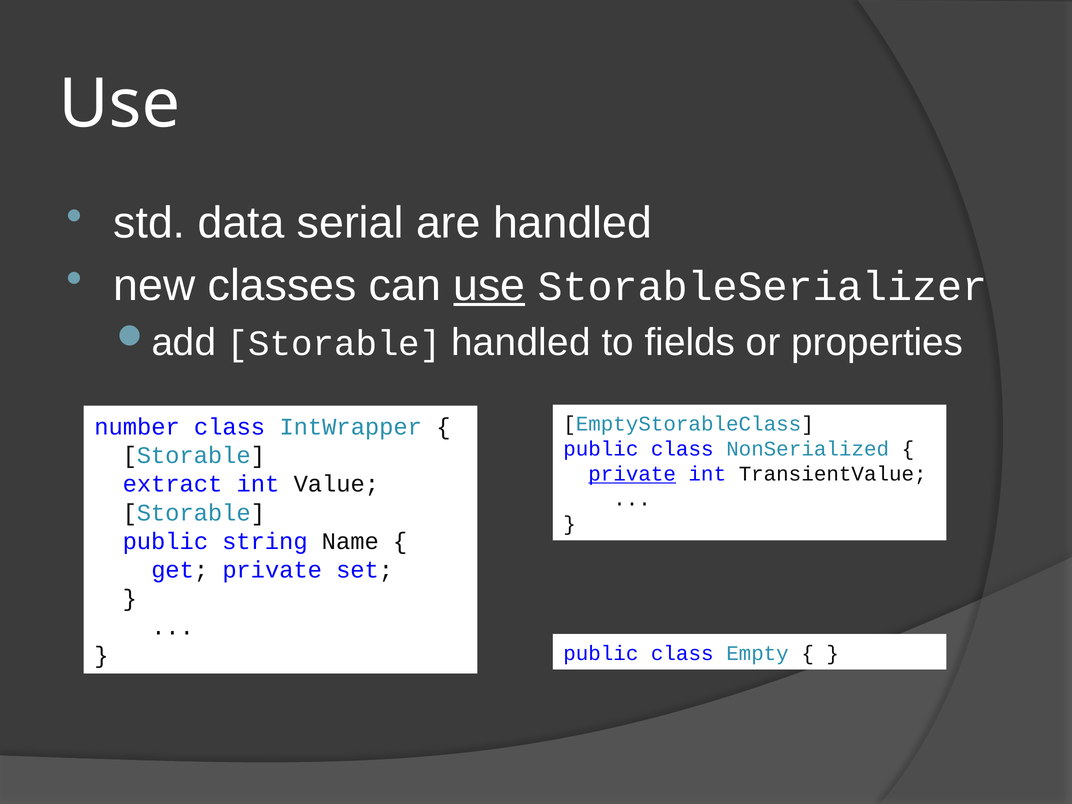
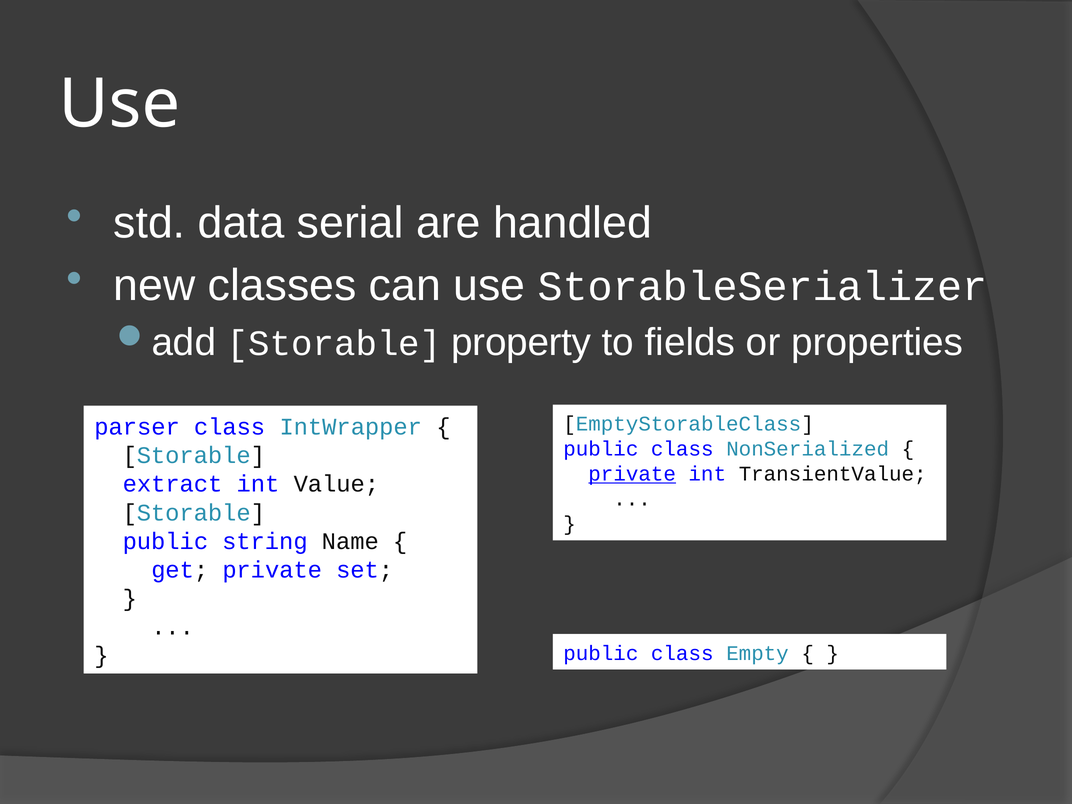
use at (489, 285) underline: present -> none
Storable handled: handled -> property
number: number -> parser
